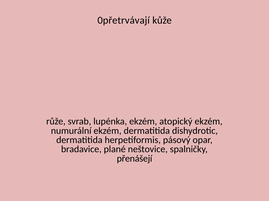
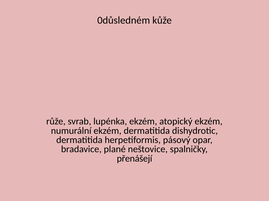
0přetrvávají: 0přetrvávají -> 0důsledném
